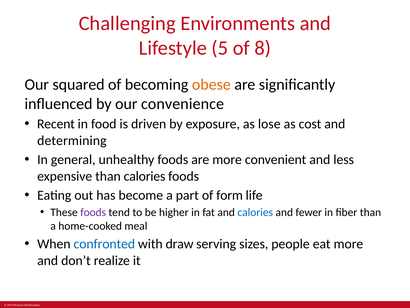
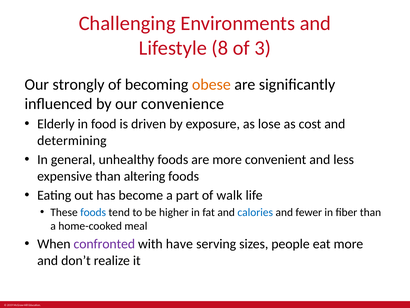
5: 5 -> 8
8: 8 -> 3
squared: squared -> strongly
Recent: Recent -> Elderly
than calories: calories -> altering
form: form -> walk
foods at (93, 212) colour: purple -> blue
confronted colour: blue -> purple
draw: draw -> have
